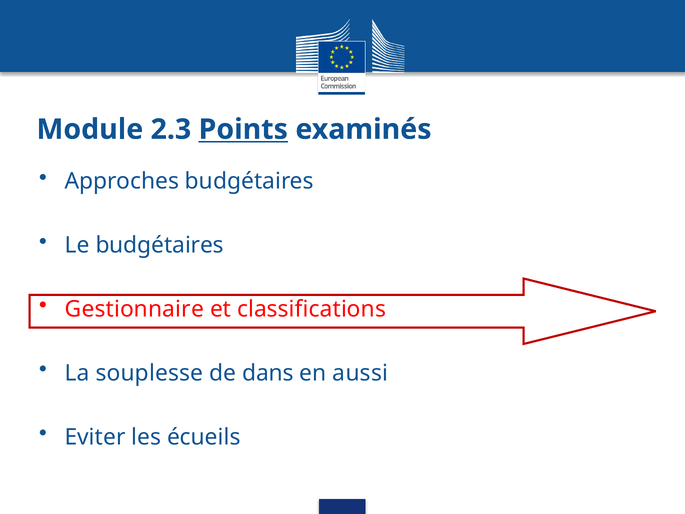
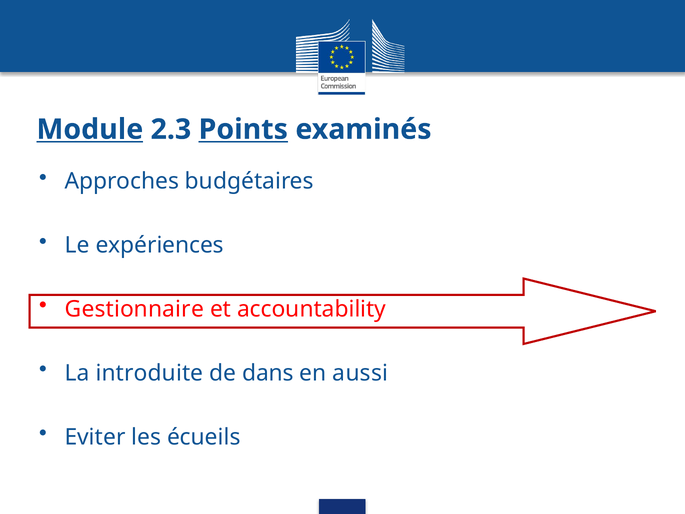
Module underline: none -> present
Le budgétaires: budgétaires -> expériences
classifications: classifications -> accountability
souplesse: souplesse -> introduite
